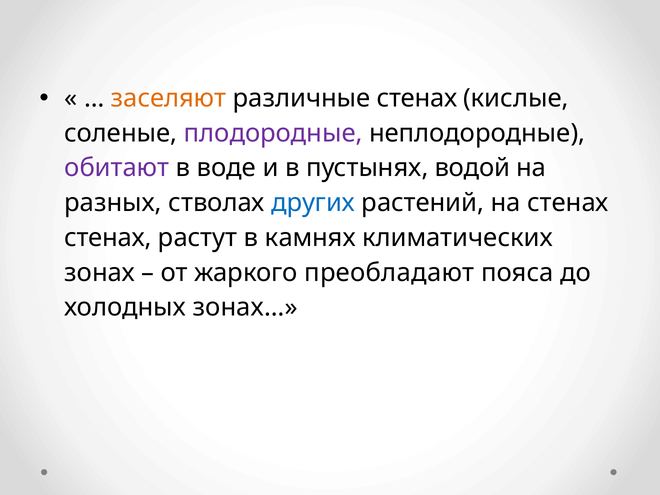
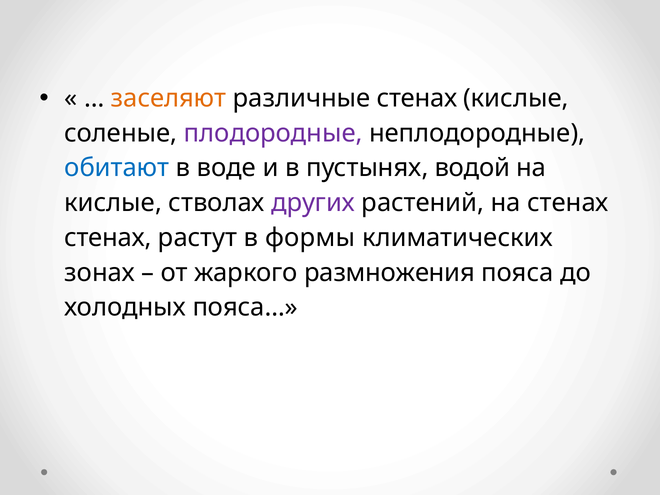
обитают colour: purple -> blue
разных at (113, 203): разных -> кислые
других colour: blue -> purple
камнях: камнях -> формы
преобладают: преобладают -> размножения
зонах…: зонах… -> пояса…
